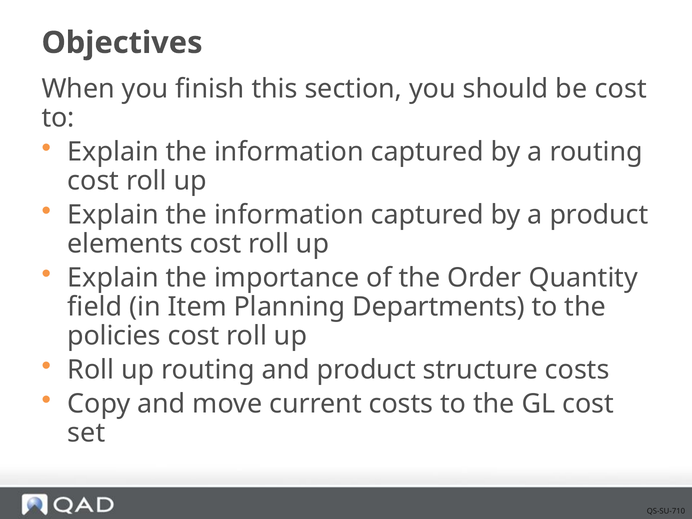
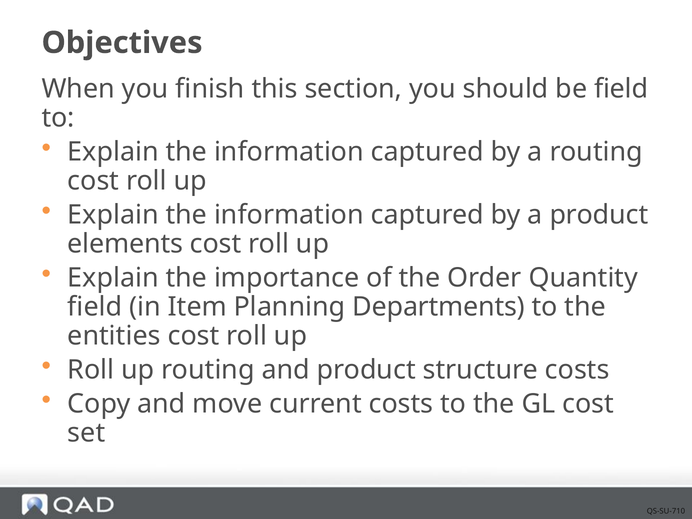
be cost: cost -> field
policies: policies -> entities
